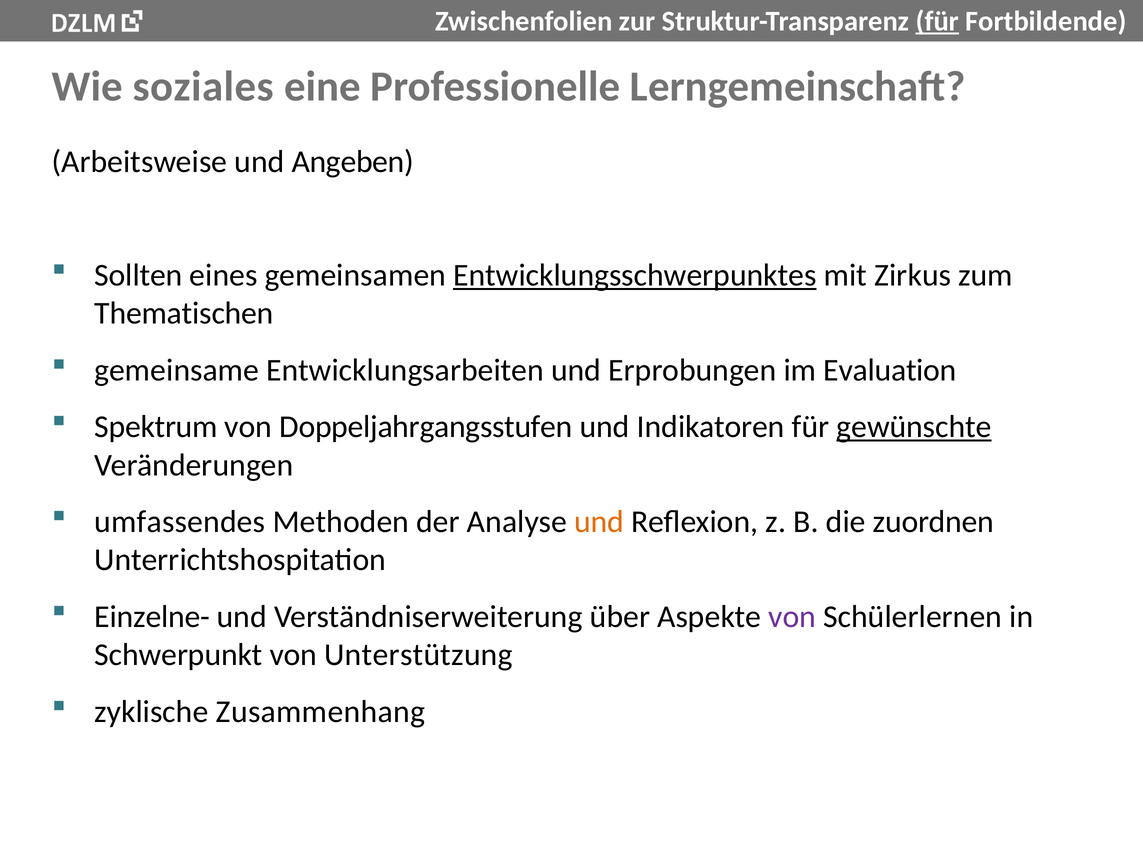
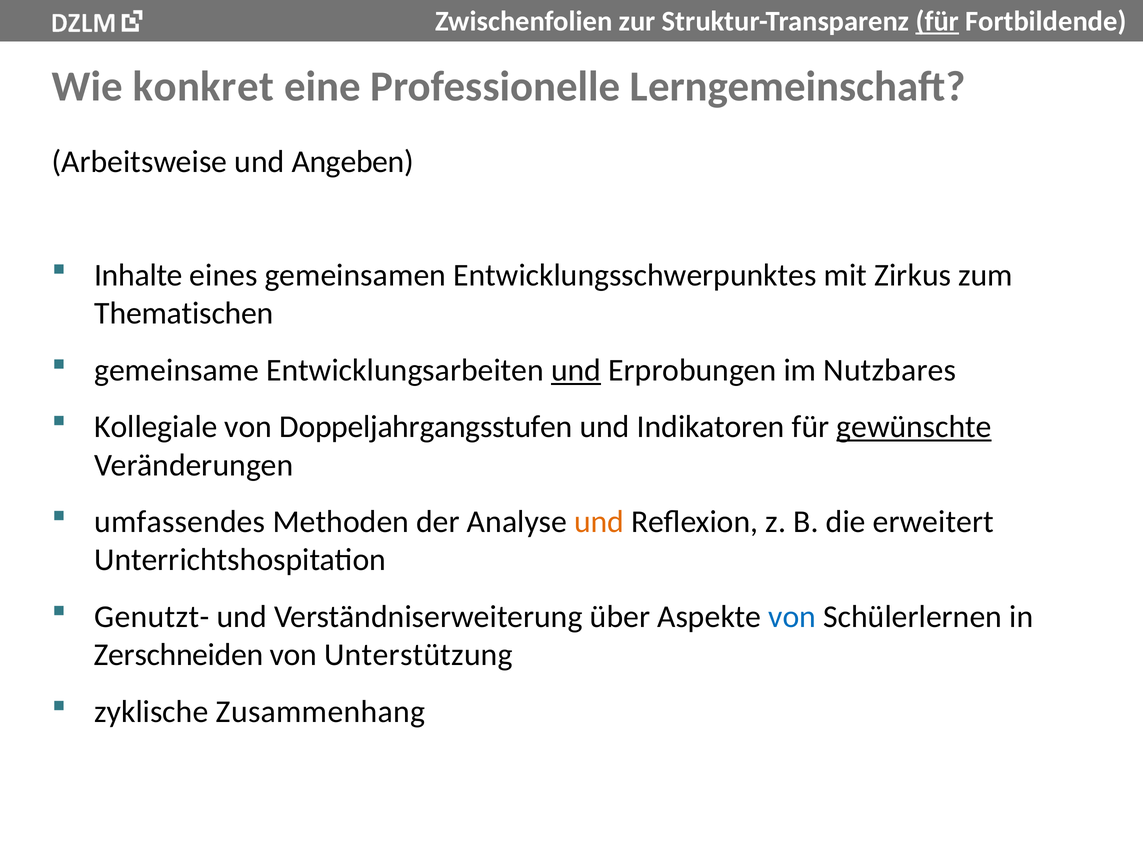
soziales: soziales -> konkret
Sollten: Sollten -> Inhalte
Entwicklungsschwerpunktes underline: present -> none
und at (576, 370) underline: none -> present
Evaluation: Evaluation -> Nutzbares
Spektrum: Spektrum -> Kollegiale
zuordnen: zuordnen -> erweitert
Einzelne-: Einzelne- -> Genutzt-
von at (792, 617) colour: purple -> blue
Schwerpunkt: Schwerpunkt -> Zerschneiden
